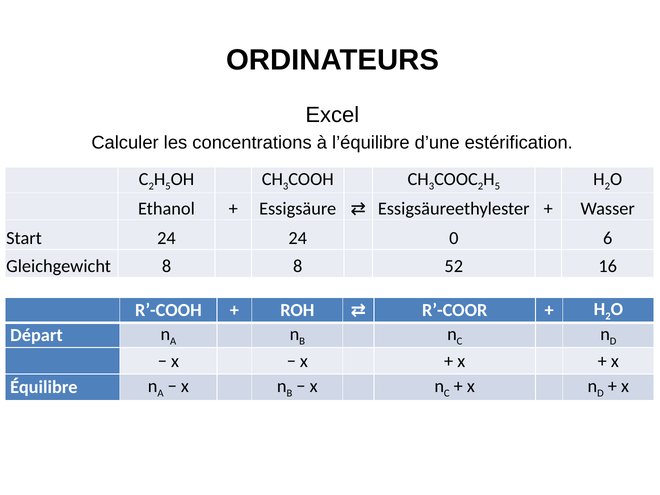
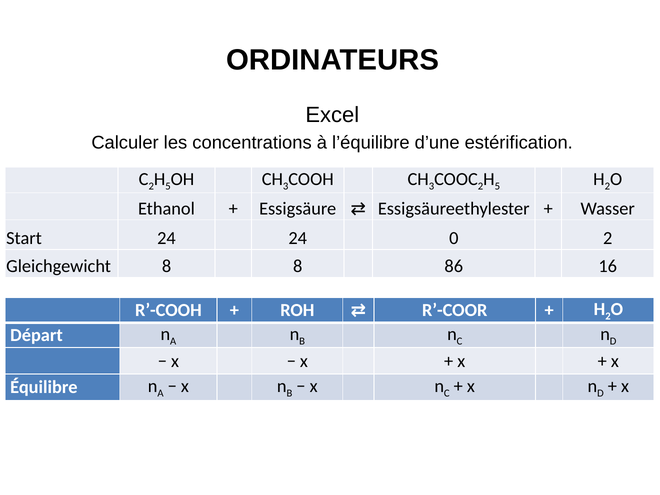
0 6: 6 -> 2
52: 52 -> 86
